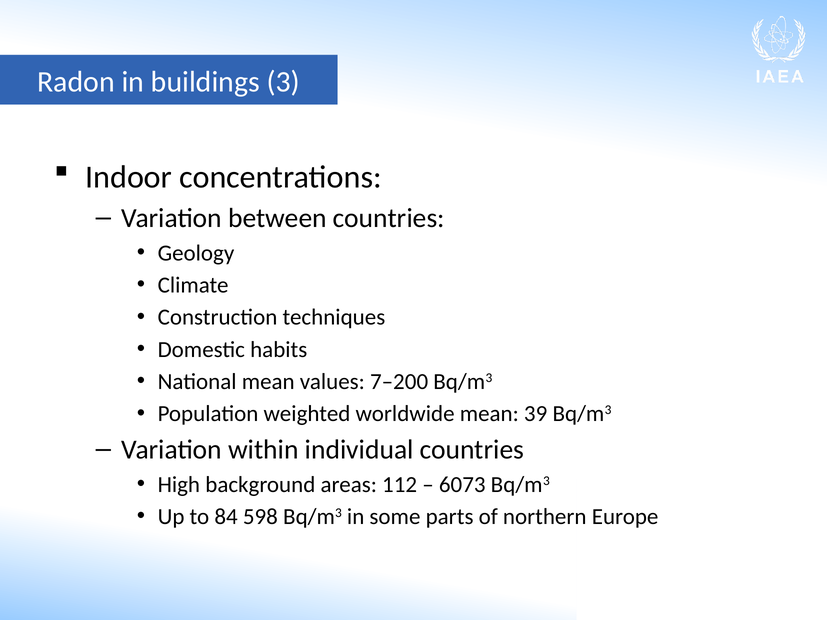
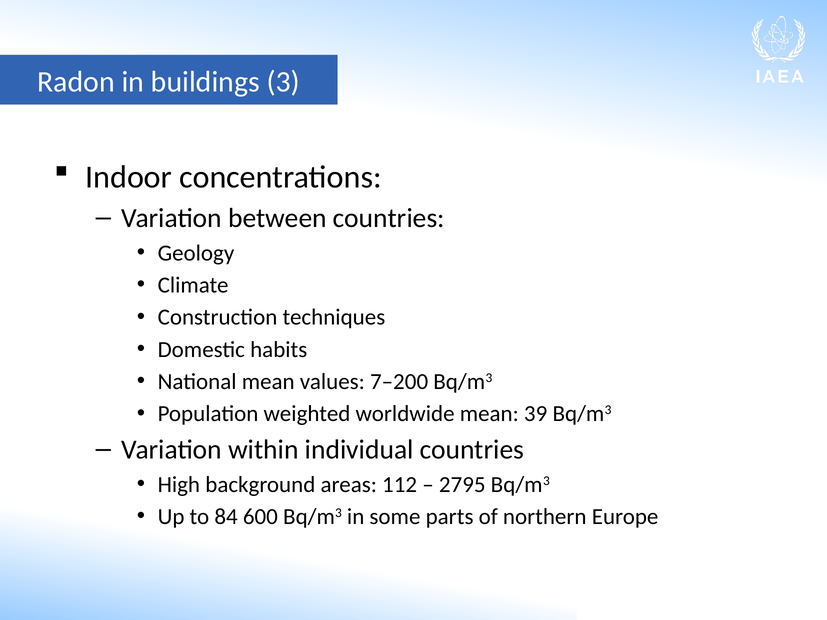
6073: 6073 -> 2795
598: 598 -> 600
